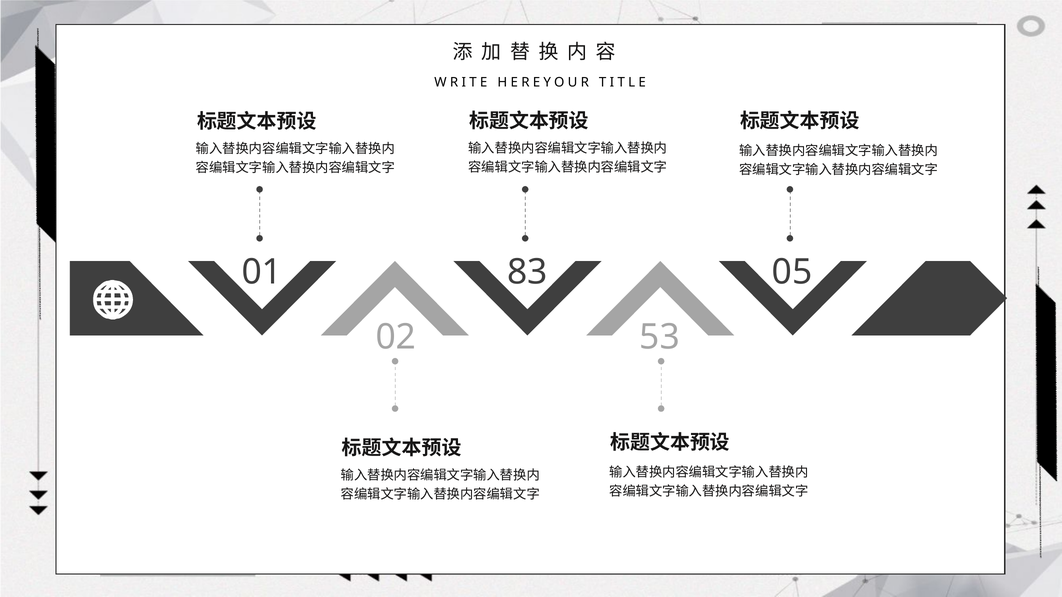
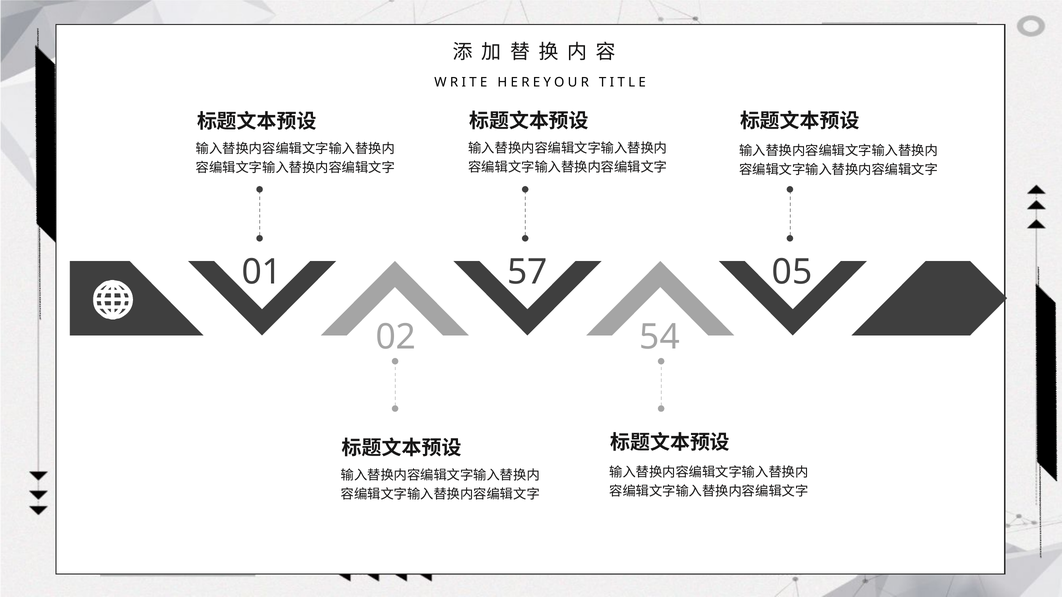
83: 83 -> 57
53: 53 -> 54
